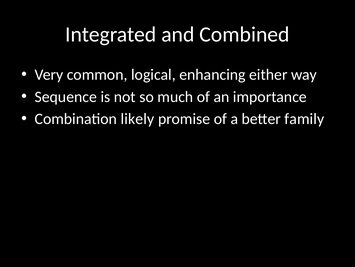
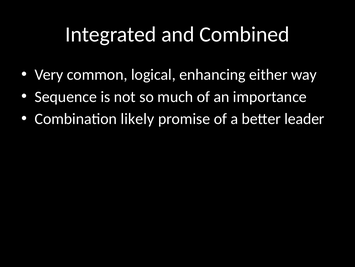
family: family -> leader
